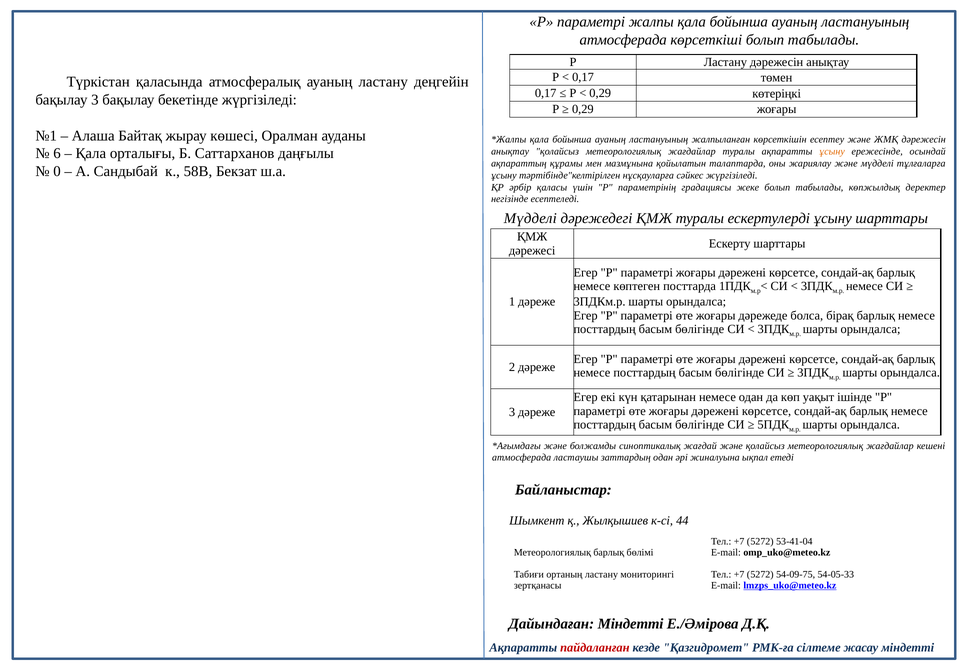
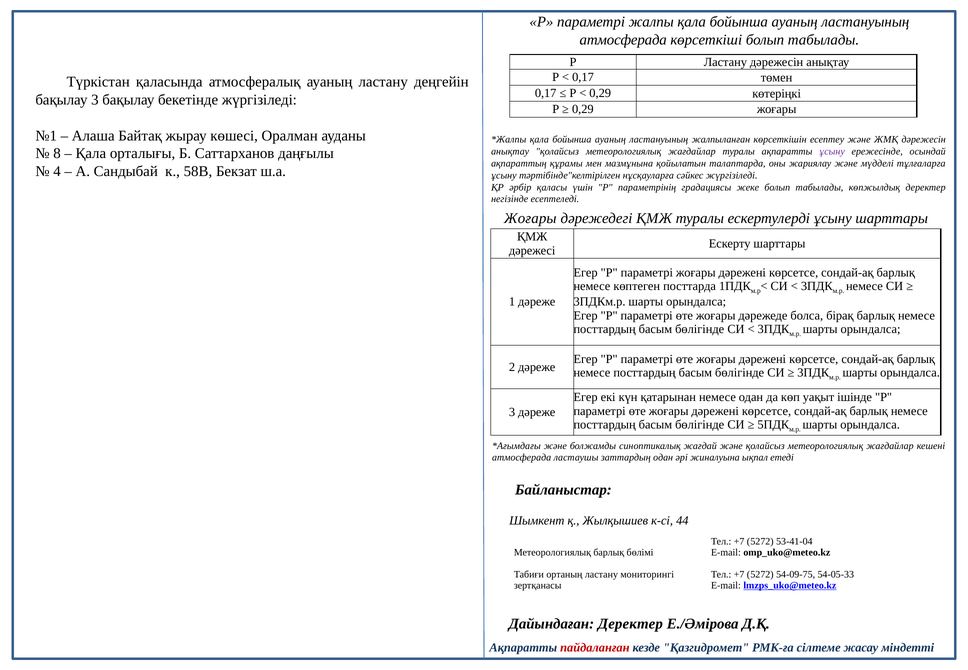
6: 6 -> 8
ұсыну at (832, 152) colour: orange -> purple
0: 0 -> 4
Мүдделі at (530, 218): Мүдделі -> Жоғары
Дайындаған Міндетті: Міндетті -> Деректер
